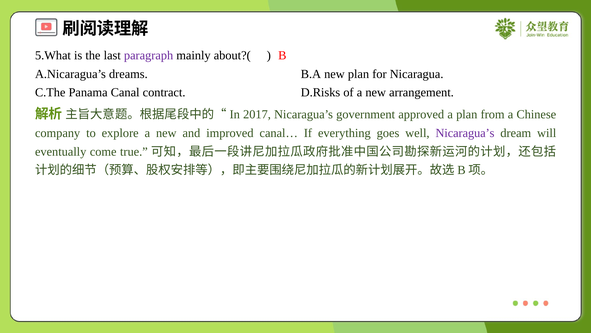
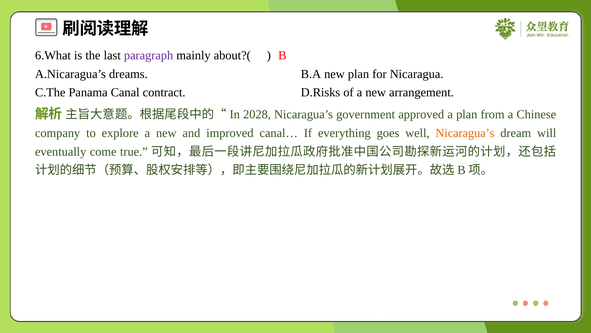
5.What: 5.What -> 6.What
2017: 2017 -> 2028
Nicaragua’s at (465, 133) colour: purple -> orange
